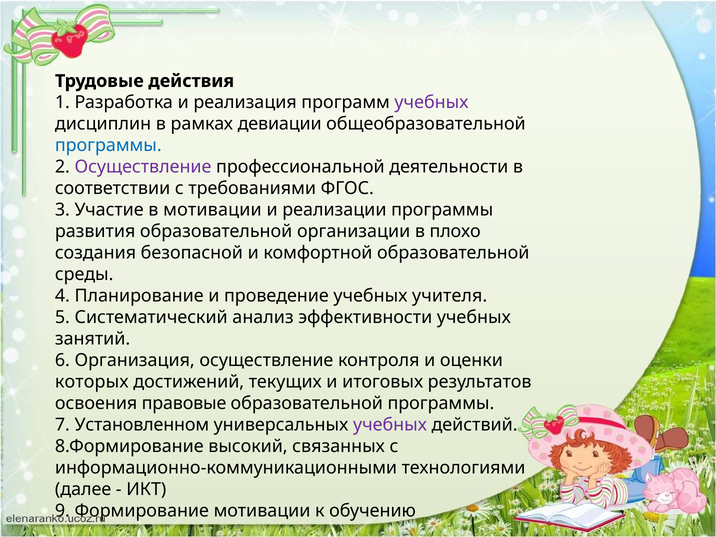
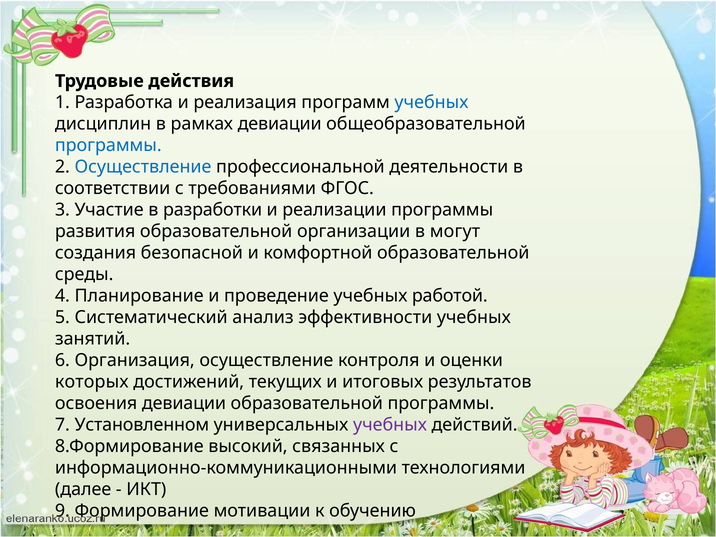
учебных at (431, 102) colour: purple -> blue
Осуществление at (143, 167) colour: purple -> blue
в мотивации: мотивации -> разработки
плохо: плохо -> могут
учителя: учителя -> работой
освоения правовые: правовые -> девиации
